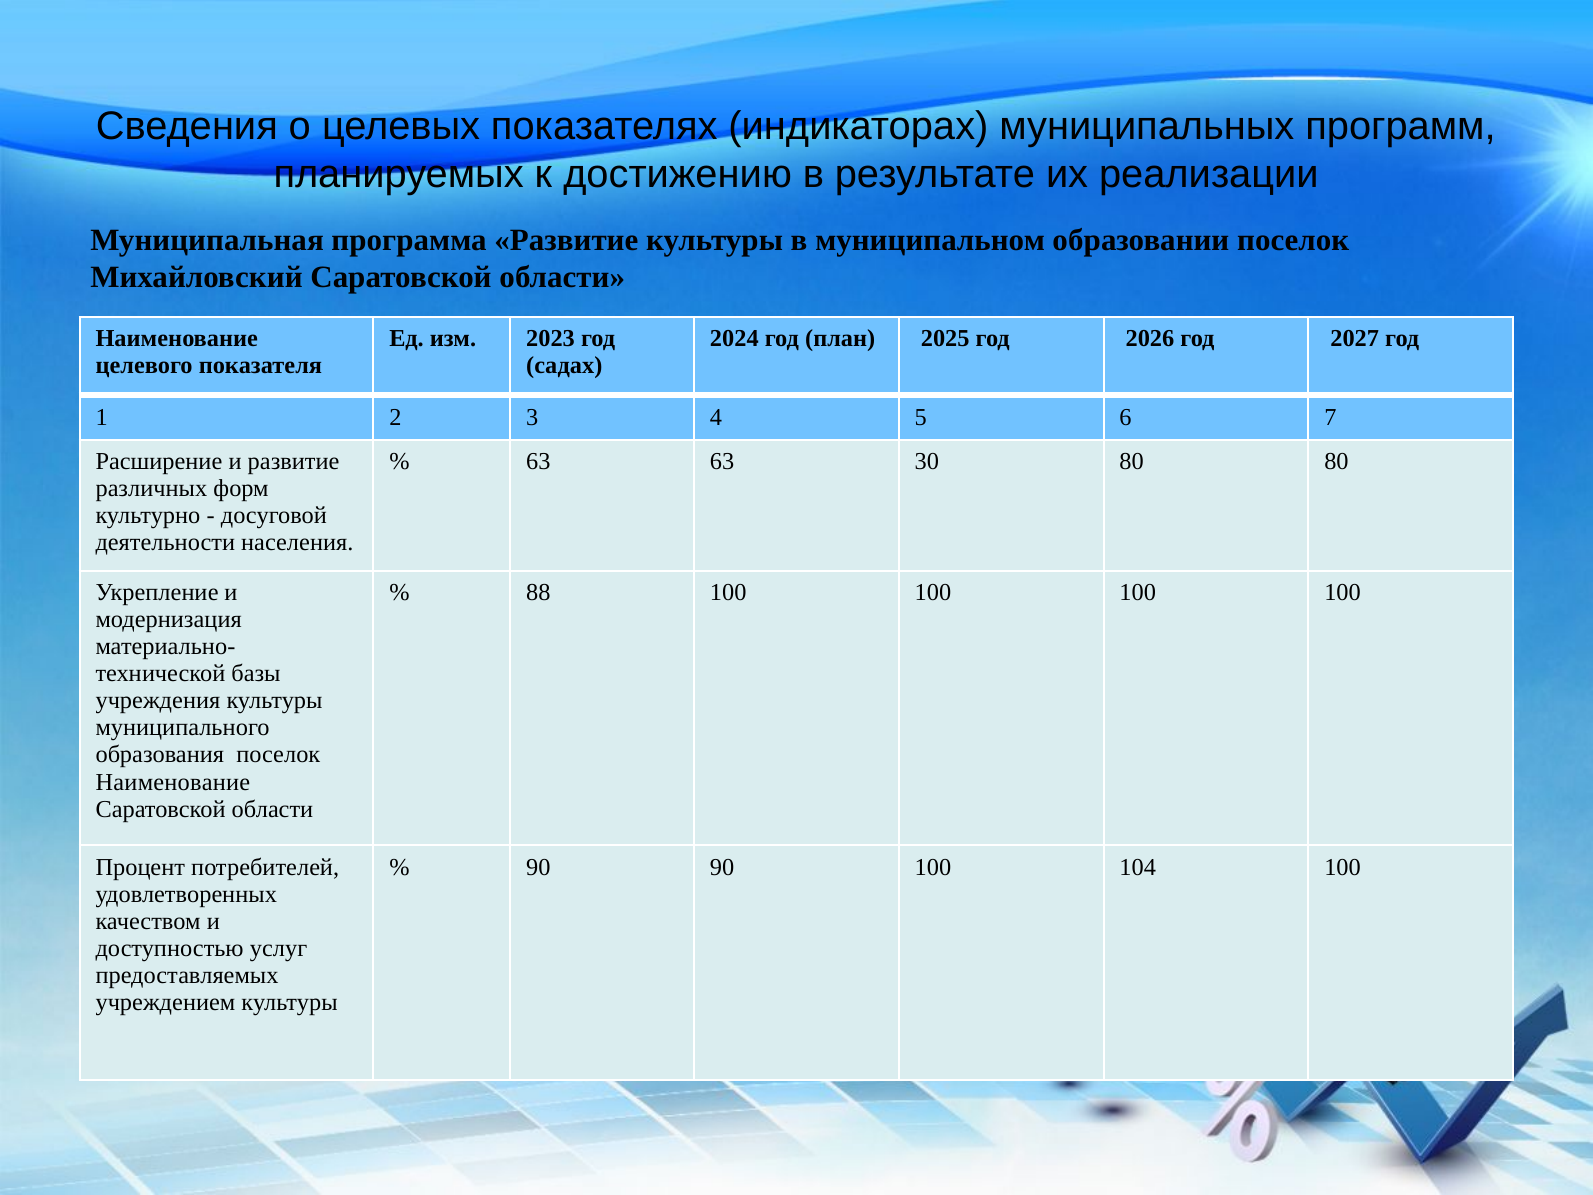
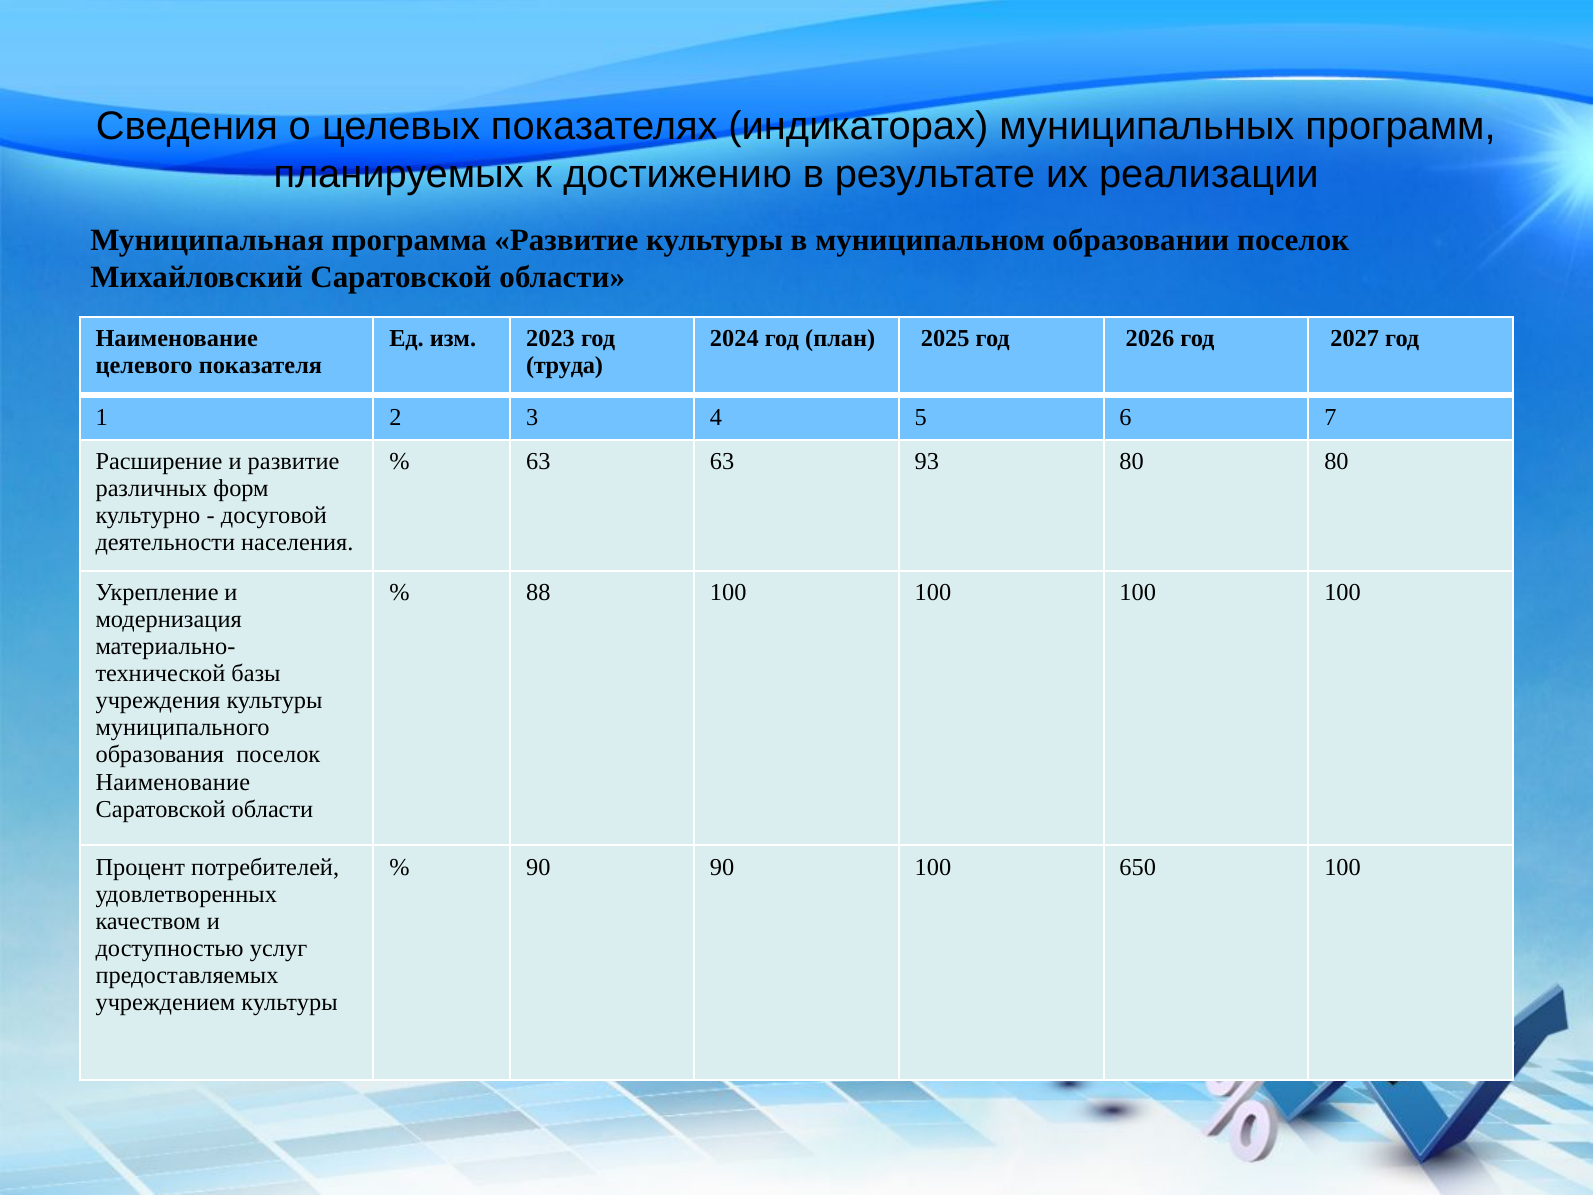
садах: садах -> труда
30: 30 -> 93
104: 104 -> 650
